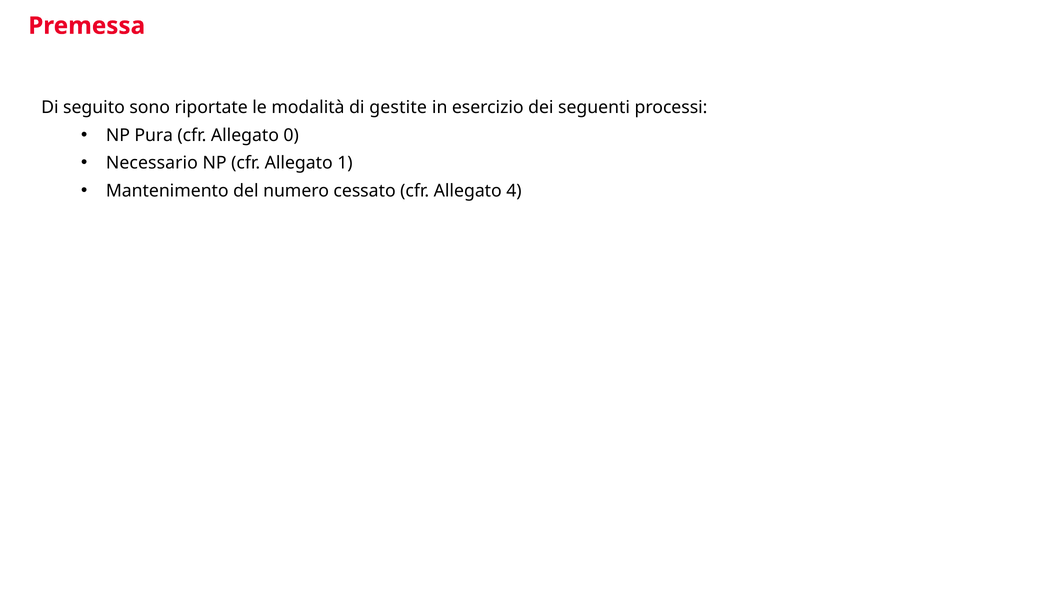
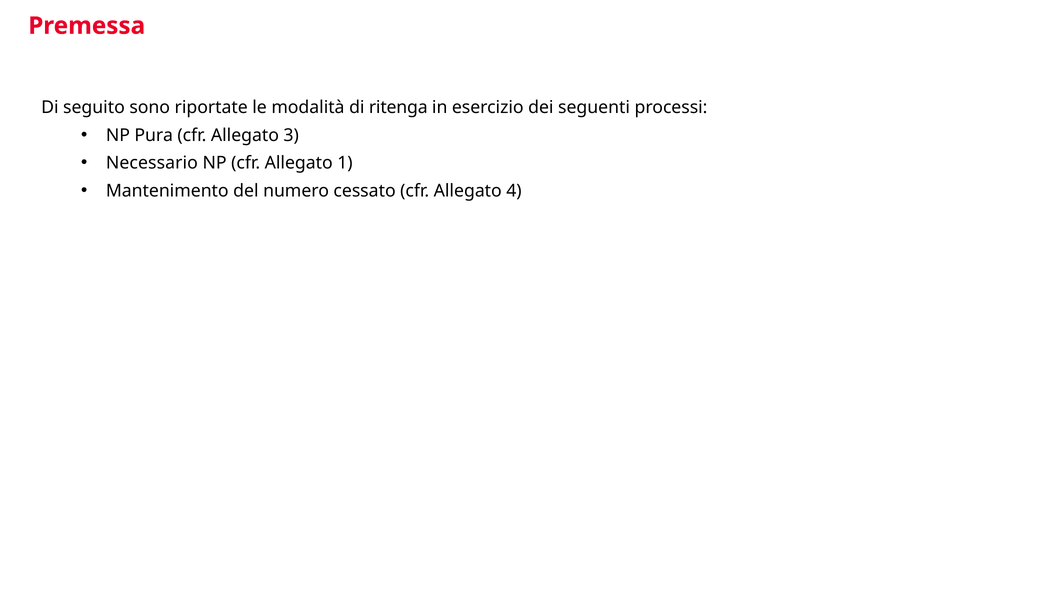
gestite: gestite -> ritenga
0: 0 -> 3
